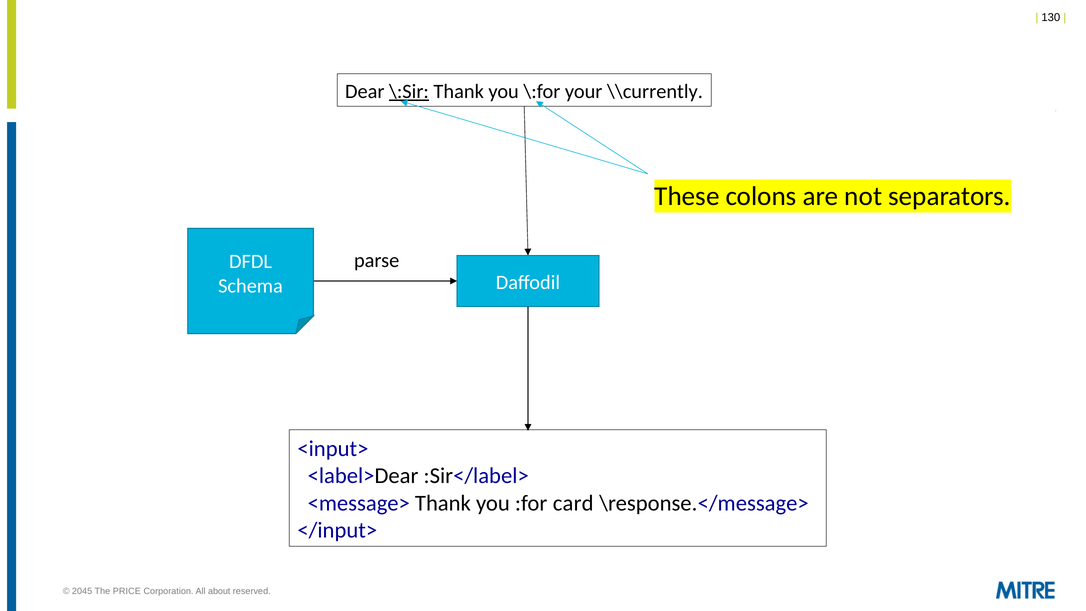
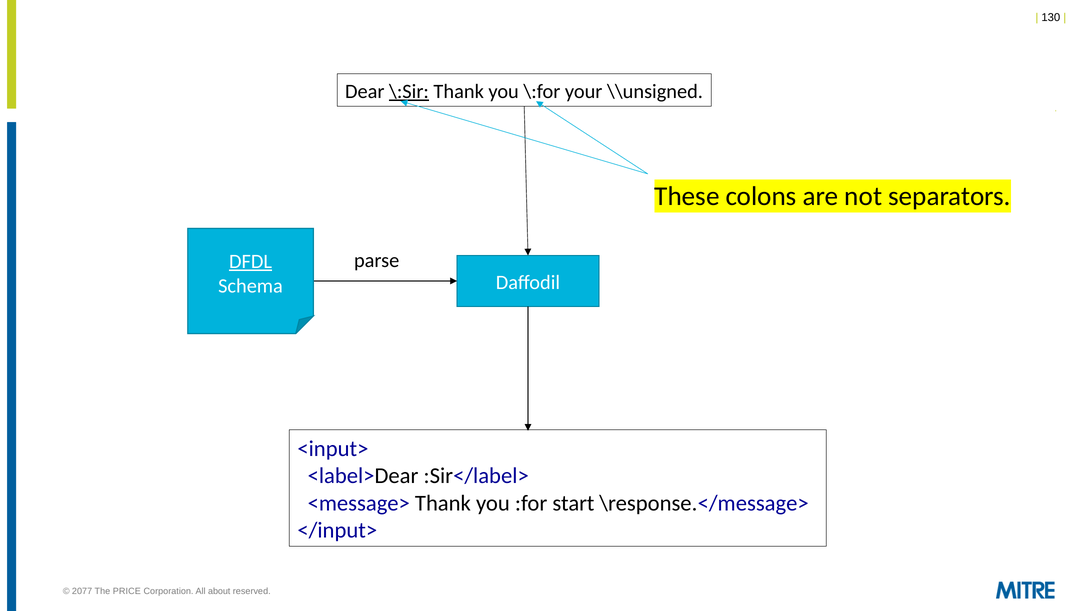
\\currently: \\currently -> \\unsigned
DFDL underline: none -> present
card: card -> start
2045: 2045 -> 2077
